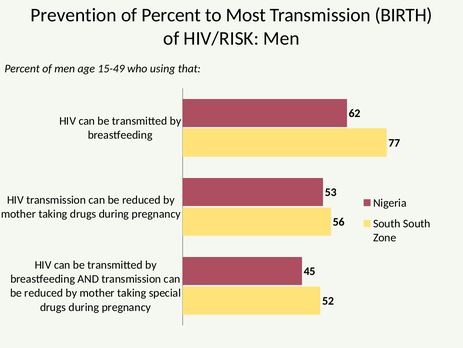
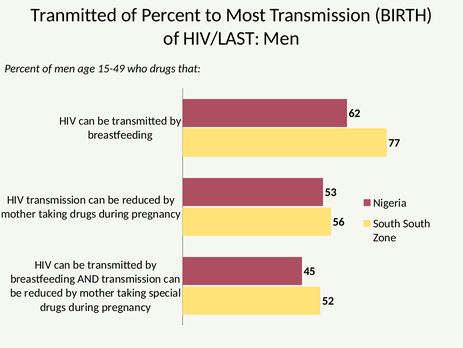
Prevention: Prevention -> Tranmitted
HIV/RISK: HIV/RISK -> HIV/LAST
who using: using -> drugs
